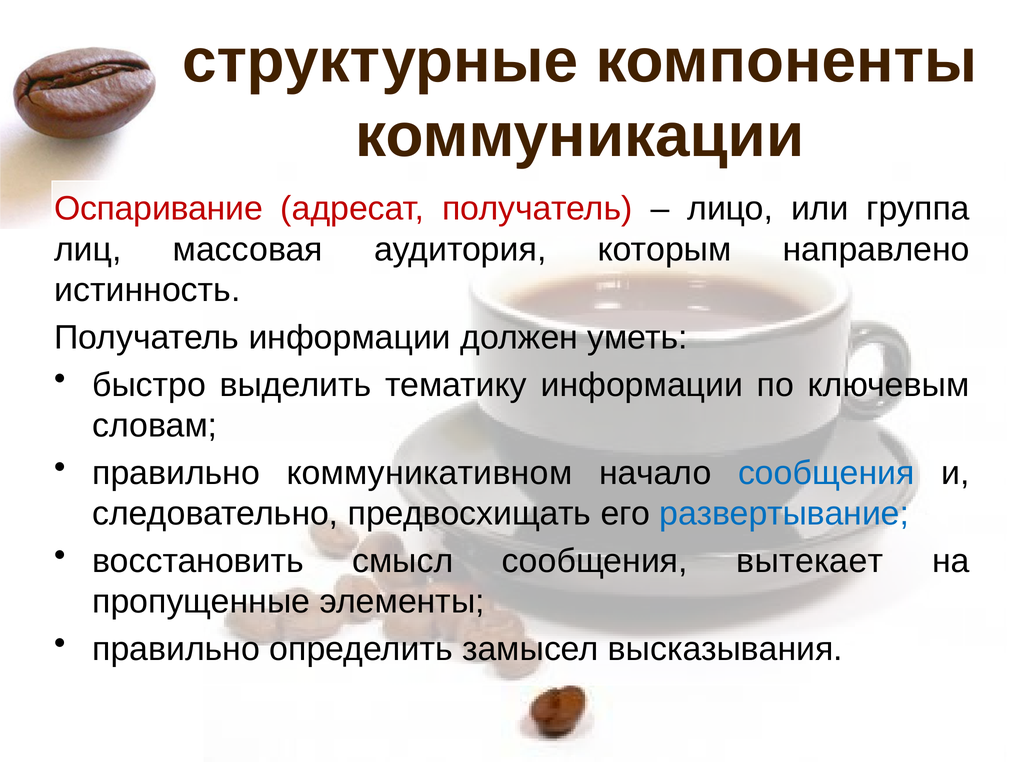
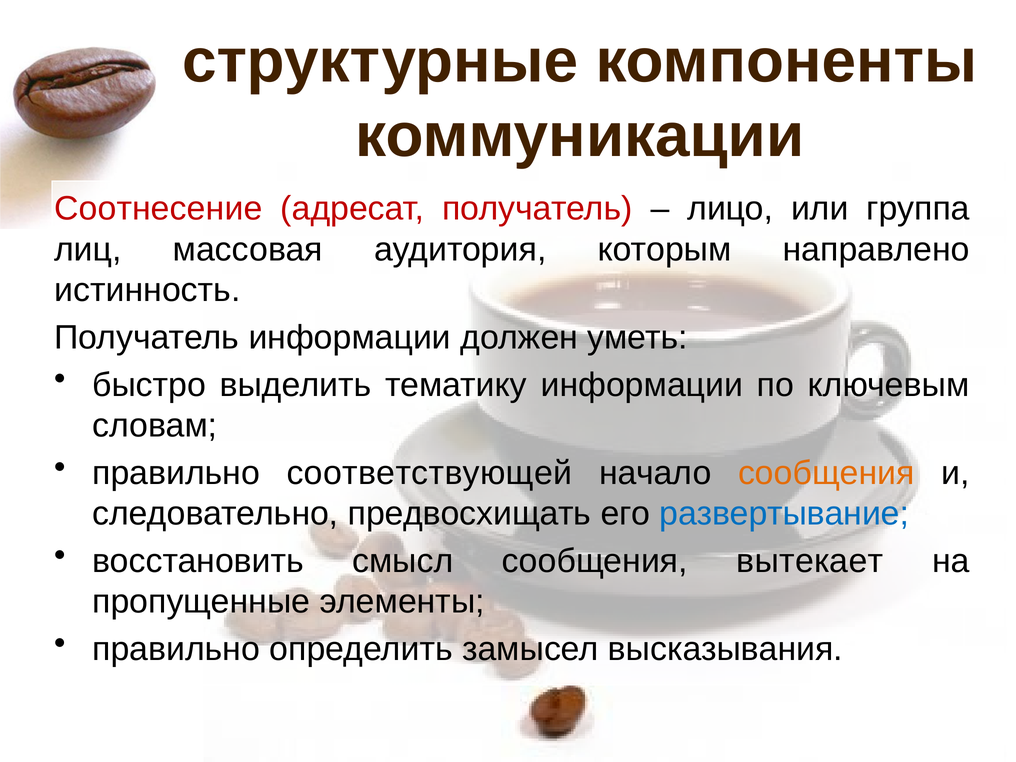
Оспаривание: Оспаривание -> Соотнесение
коммуникативном: коммуникативном -> соответствующей
сообщения at (826, 473) colour: blue -> orange
